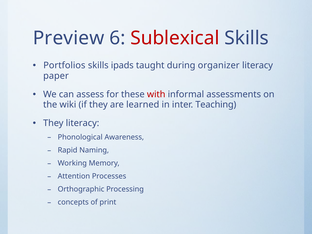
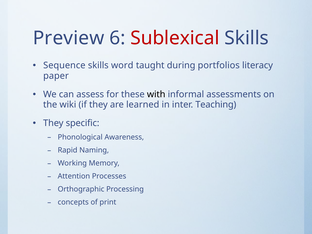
Portfolios: Portfolios -> Sequence
ipads: ipads -> word
organizer: organizer -> portfolios
with colour: red -> black
They literacy: literacy -> specific
